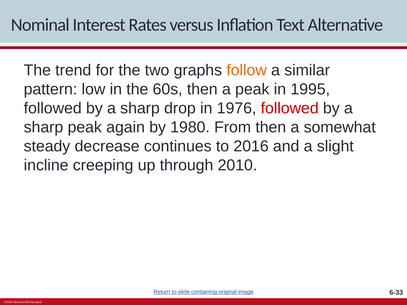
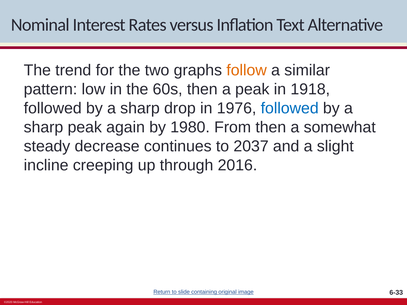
1995: 1995 -> 1918
followed at (290, 108) colour: red -> blue
2016: 2016 -> 2037
2010: 2010 -> 2016
